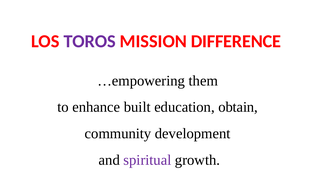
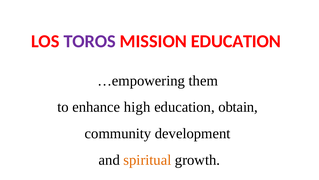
MISSION DIFFERENCE: DIFFERENCE -> EDUCATION
built: built -> high
spiritual colour: purple -> orange
